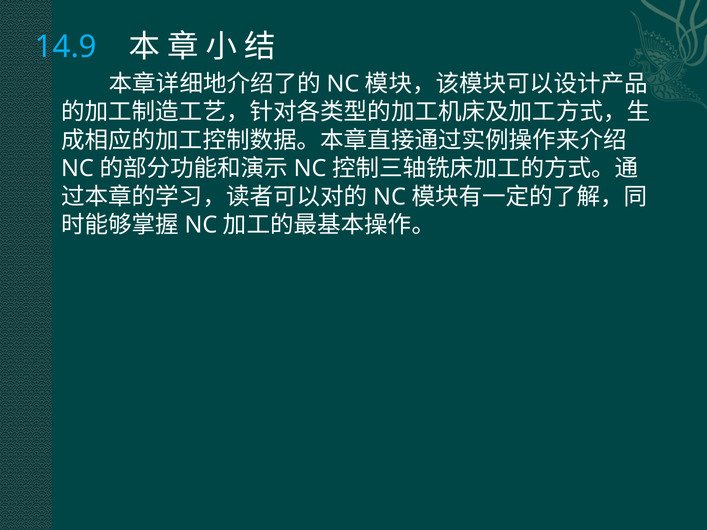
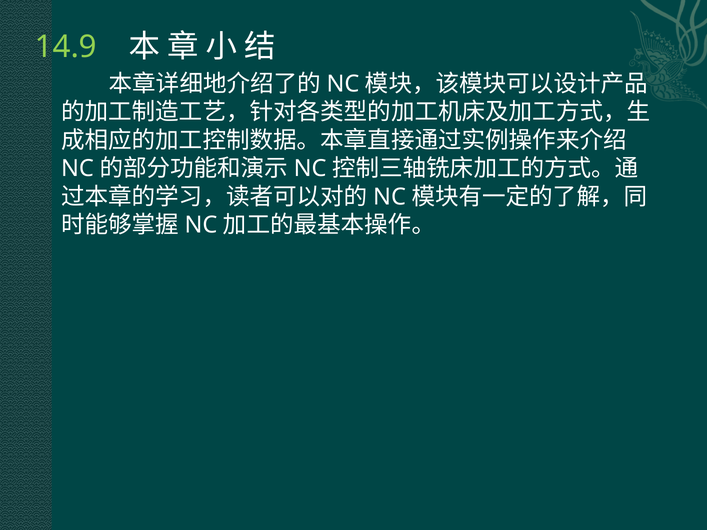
14.9 colour: light blue -> light green
